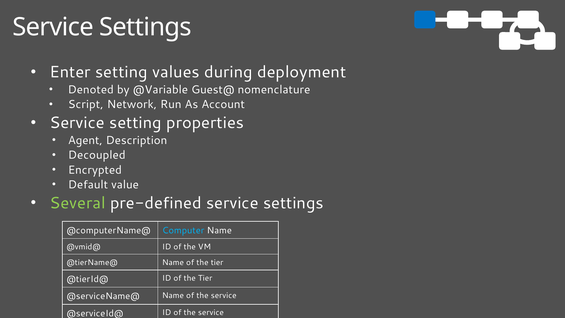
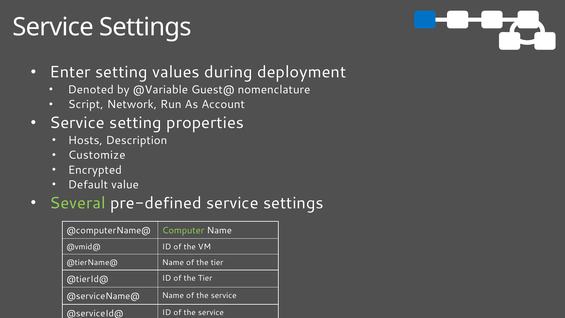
Agent: Agent -> Hosts
Decoupled: Decoupled -> Customize
Computer colour: light blue -> light green
